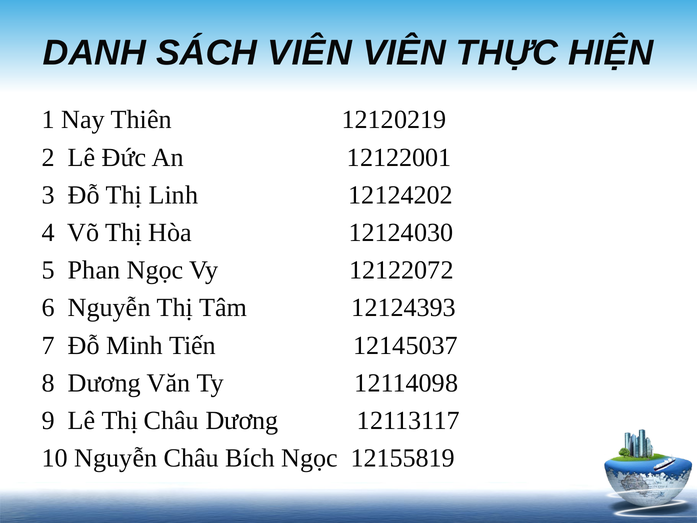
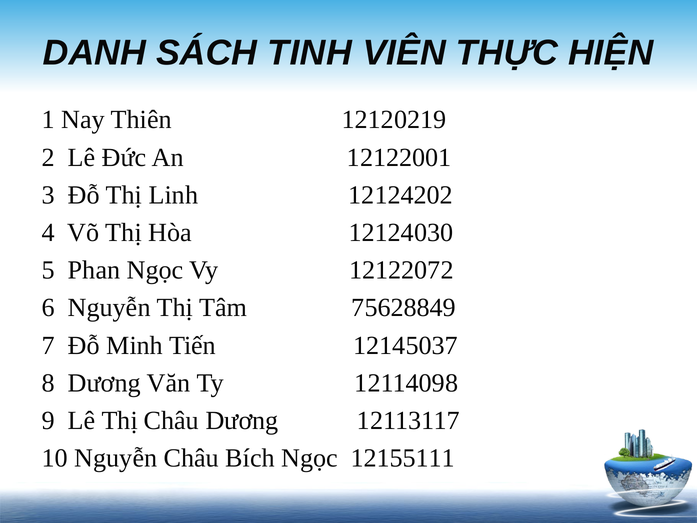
SÁCH VIÊN: VIÊN -> TINH
12124393: 12124393 -> 75628849
12155819: 12155819 -> 12155111
